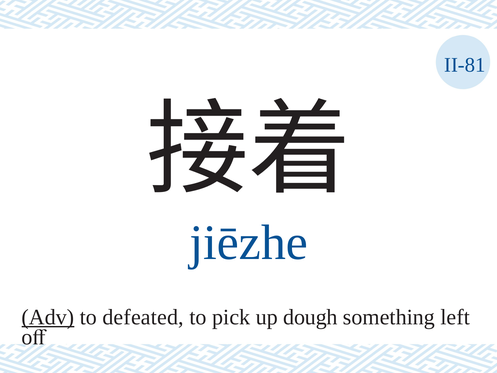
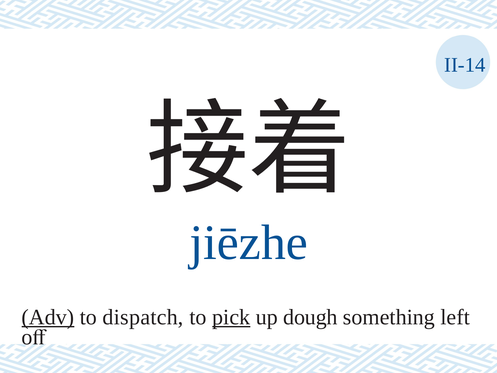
II-81: II-81 -> II-14
defeated: defeated -> dispatch
pick underline: none -> present
